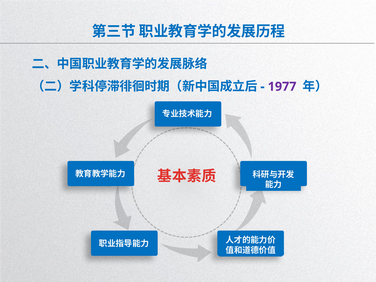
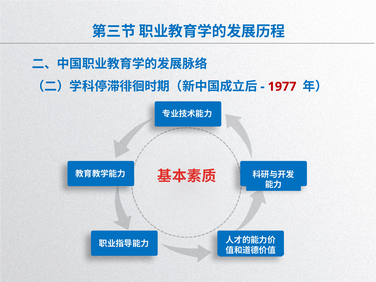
1977 colour: purple -> red
